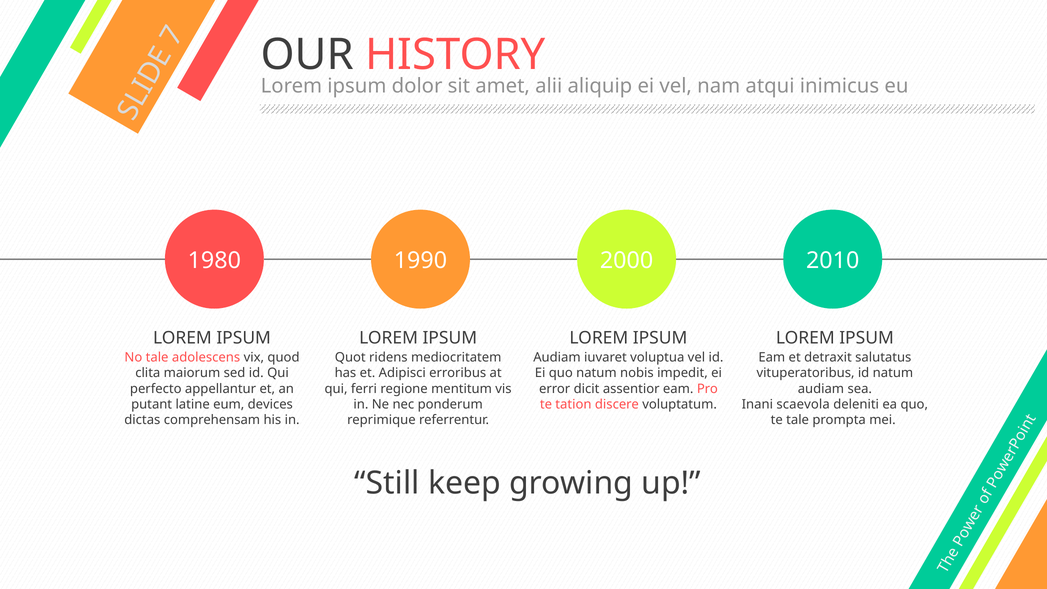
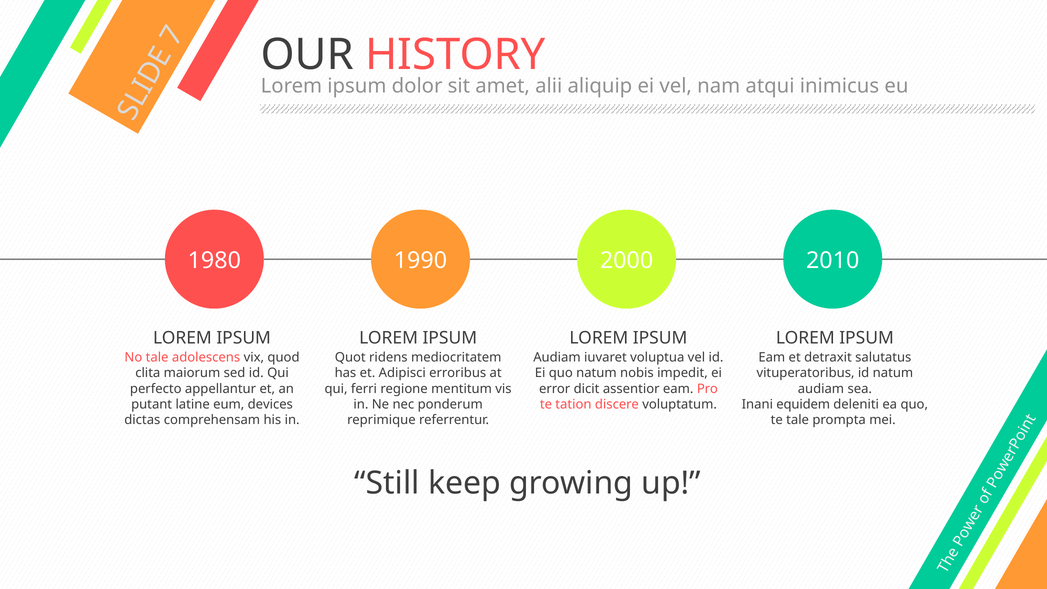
scaevola: scaevola -> equidem
